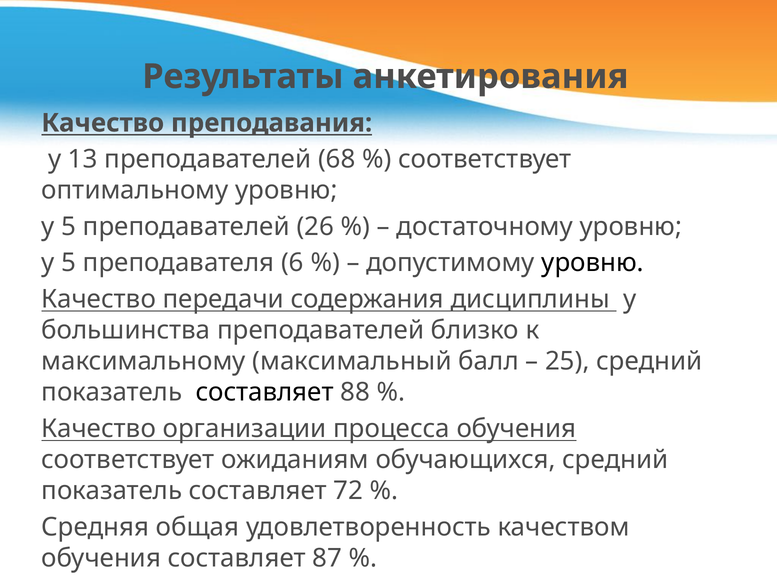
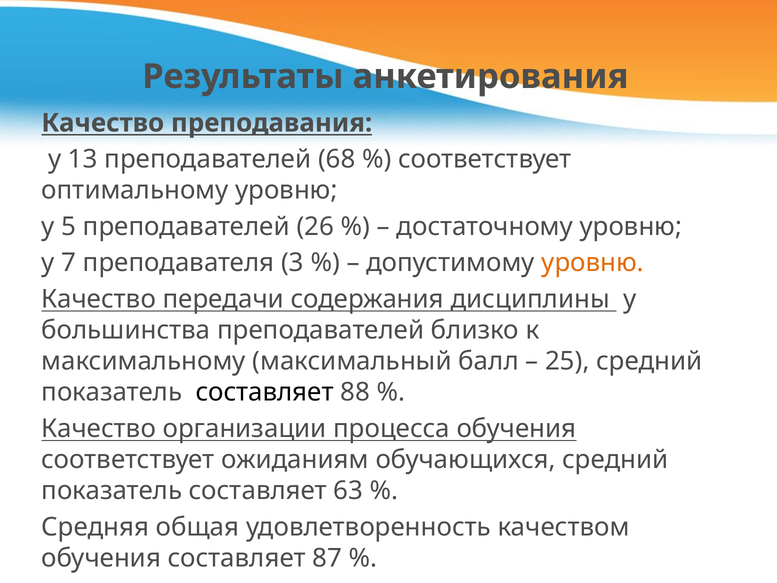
5 at (69, 263): 5 -> 7
6: 6 -> 3
уровню at (593, 263) colour: black -> orange
72: 72 -> 63
